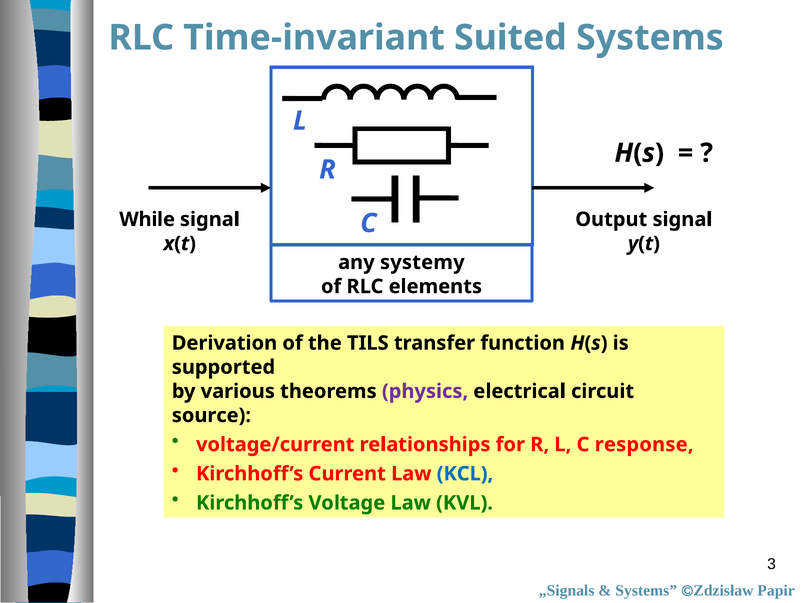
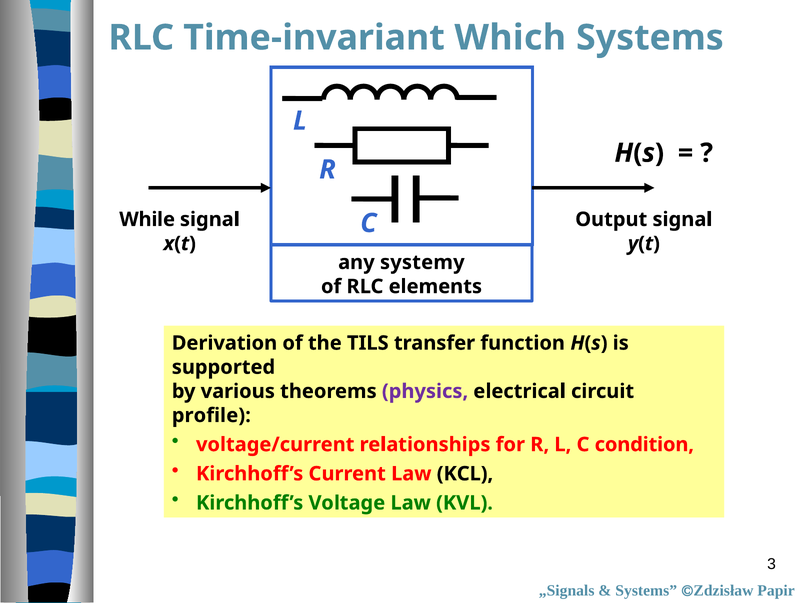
Suited: Suited -> Which
source: source -> profile
response: response -> condition
KCL colour: blue -> black
